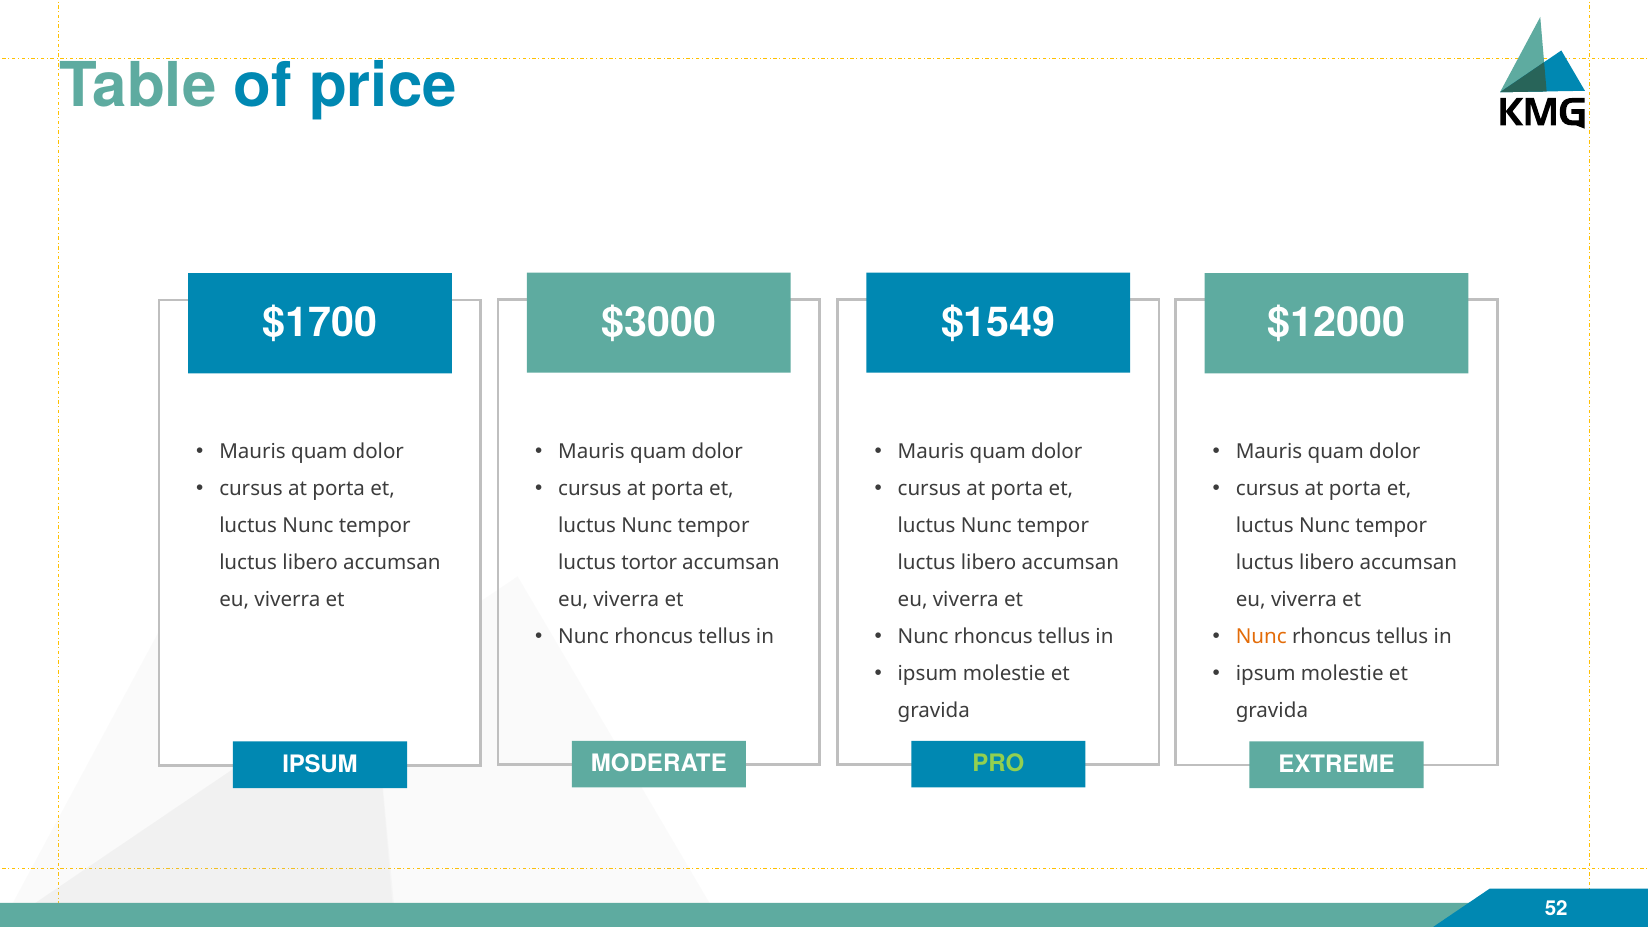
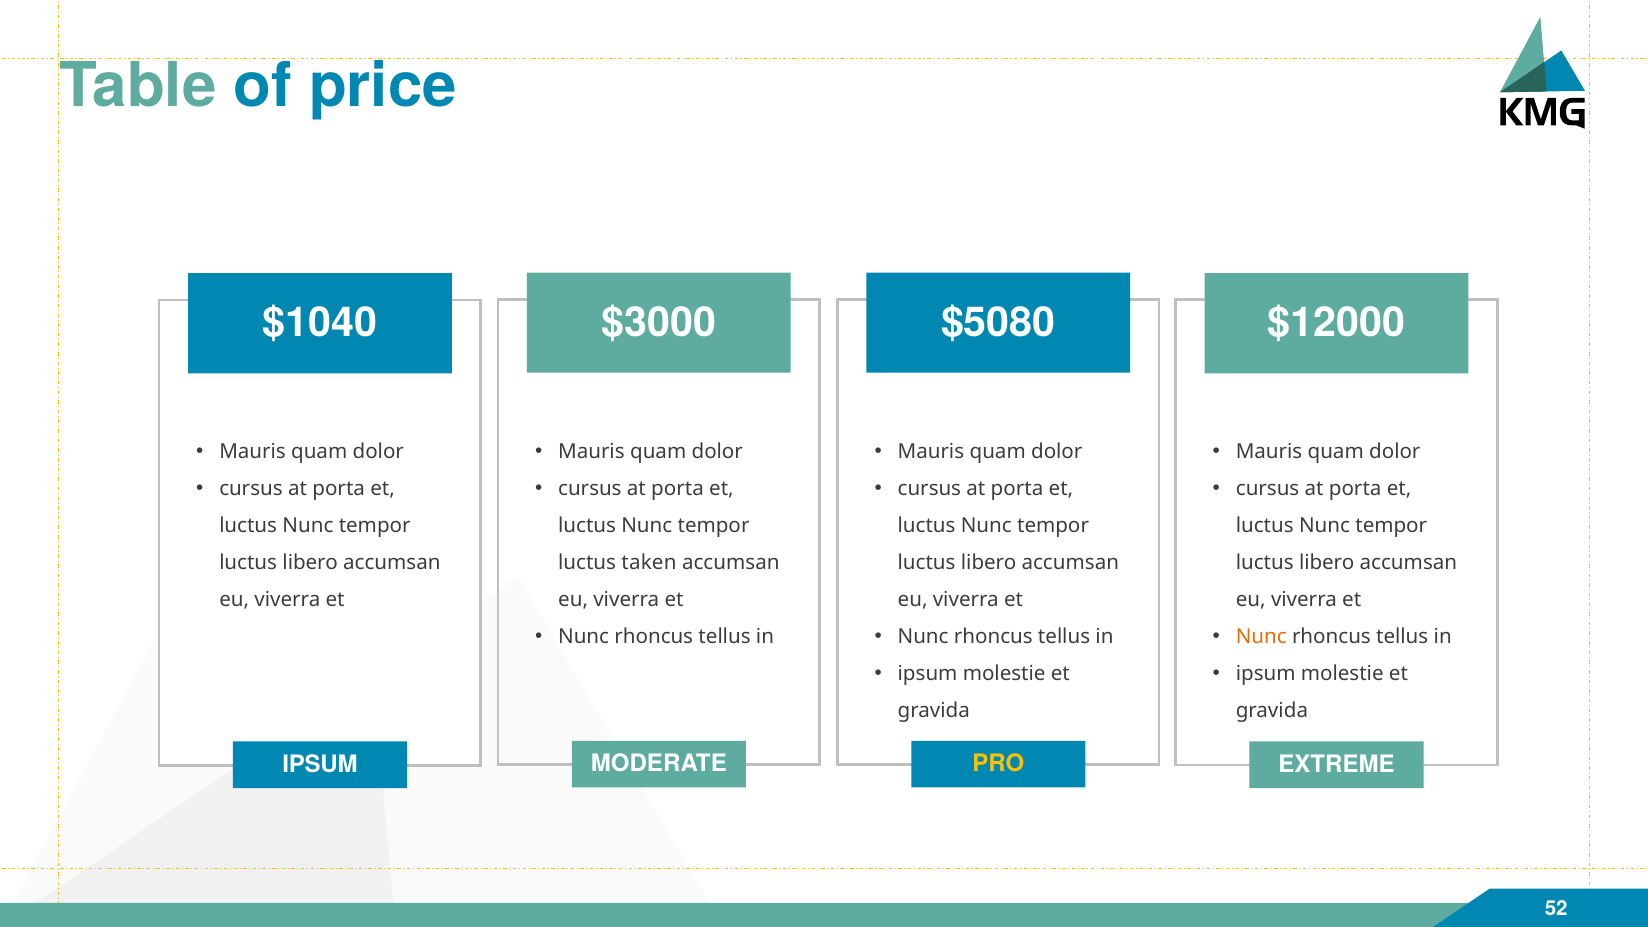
$1700: $1700 -> $1040
$1549: $1549 -> $5080
tortor: tortor -> taken
PRO colour: light green -> yellow
